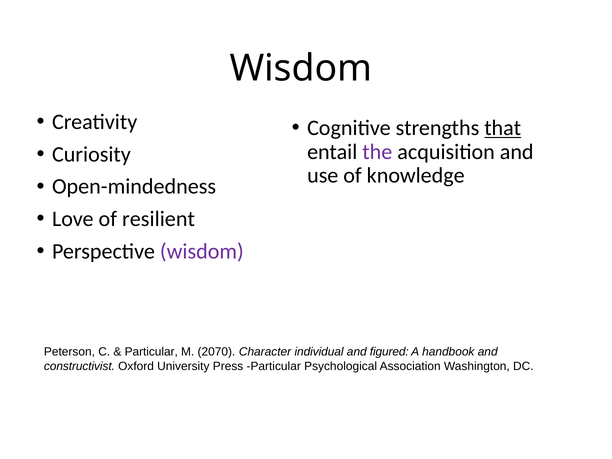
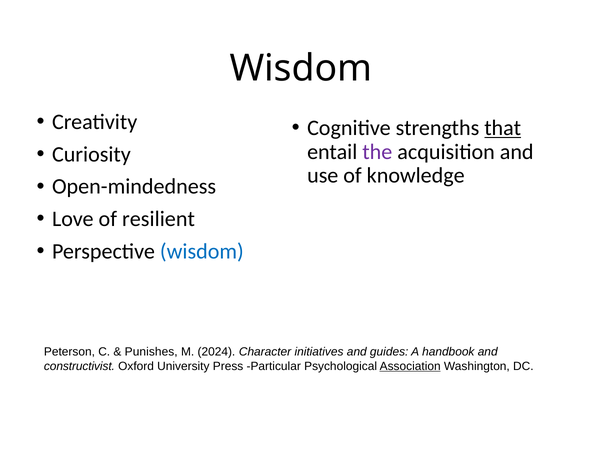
wisdom at (202, 251) colour: purple -> blue
Particular at (151, 352): Particular -> Punishes
2070: 2070 -> 2024
individual: individual -> initiatives
figured: figured -> guides
Association underline: none -> present
